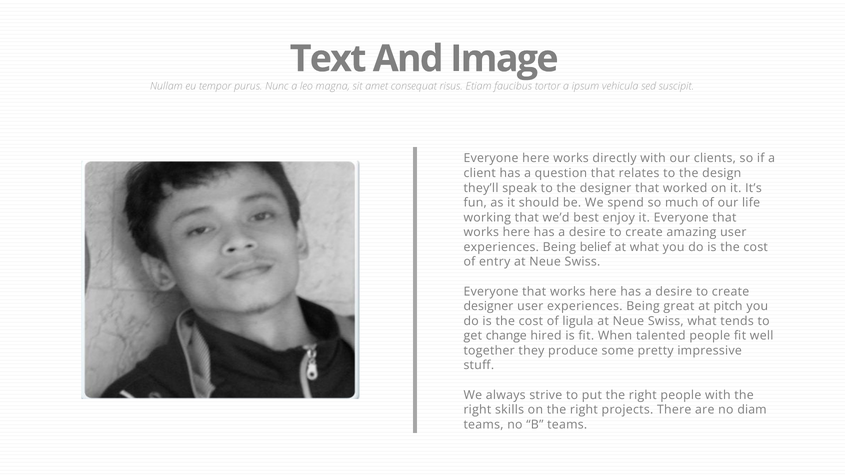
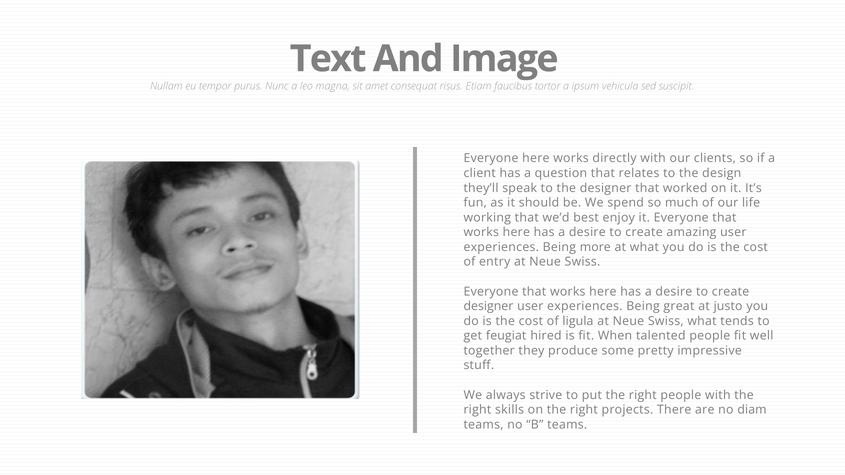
belief: belief -> more
pitch: pitch -> justo
change: change -> feugiat
